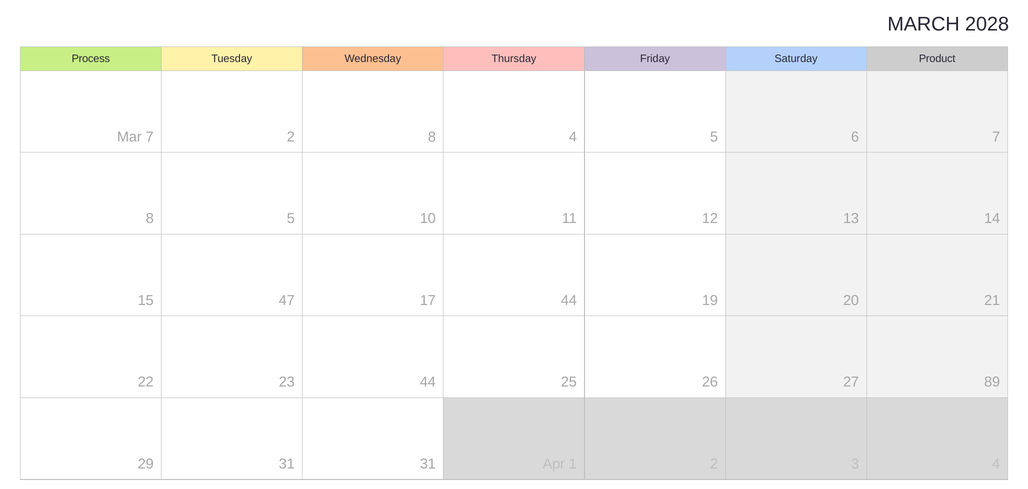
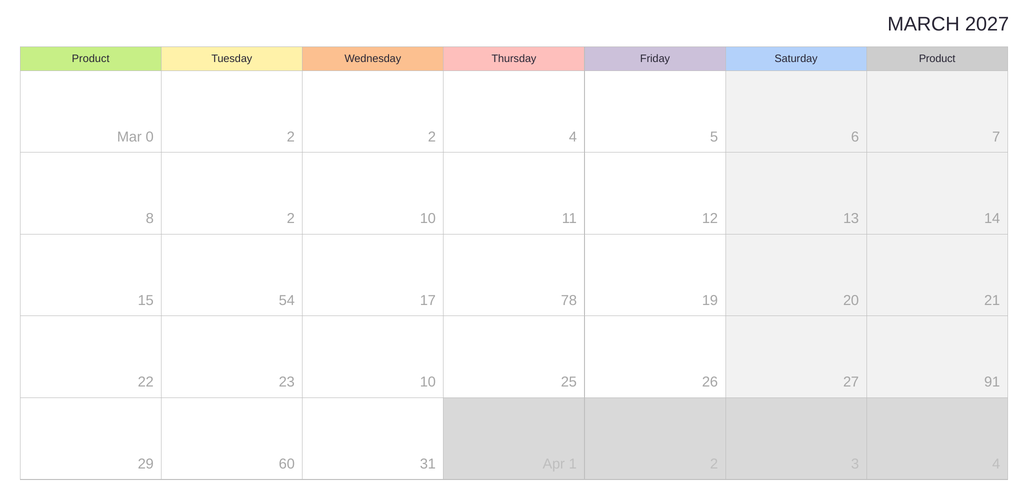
2028: 2028 -> 2027
Process at (91, 59): Process -> Product
Mar 7: 7 -> 0
2 8: 8 -> 2
8 5: 5 -> 2
47: 47 -> 54
17 44: 44 -> 78
23 44: 44 -> 10
89: 89 -> 91
29 31: 31 -> 60
